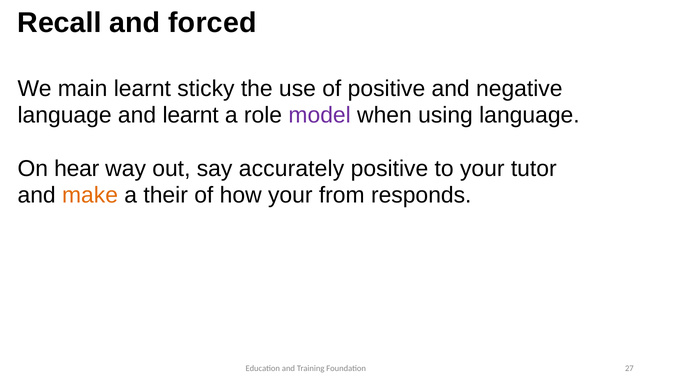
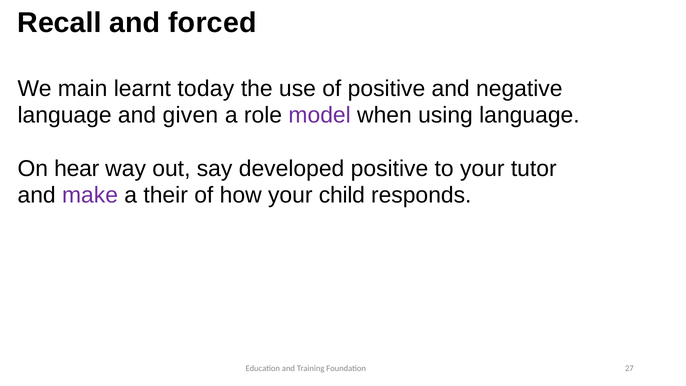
sticky: sticky -> today
and learnt: learnt -> given
accurately: accurately -> developed
make colour: orange -> purple
from: from -> child
